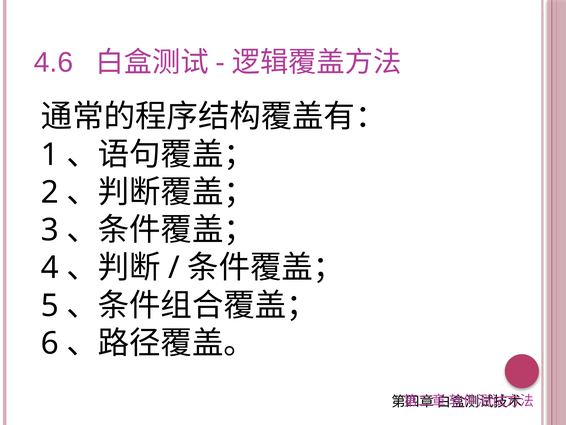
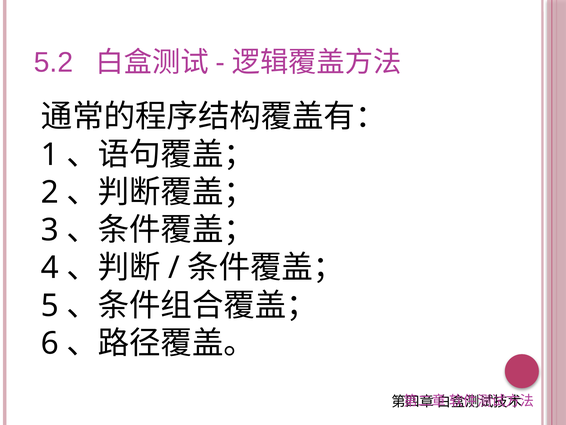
4.6: 4.6 -> 5.2
